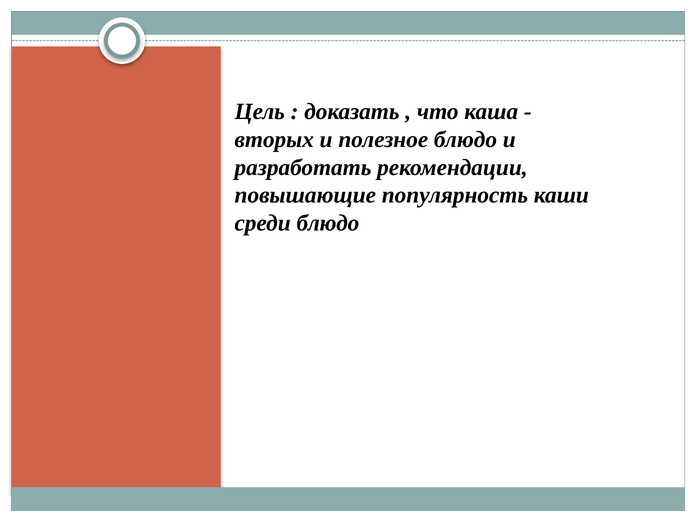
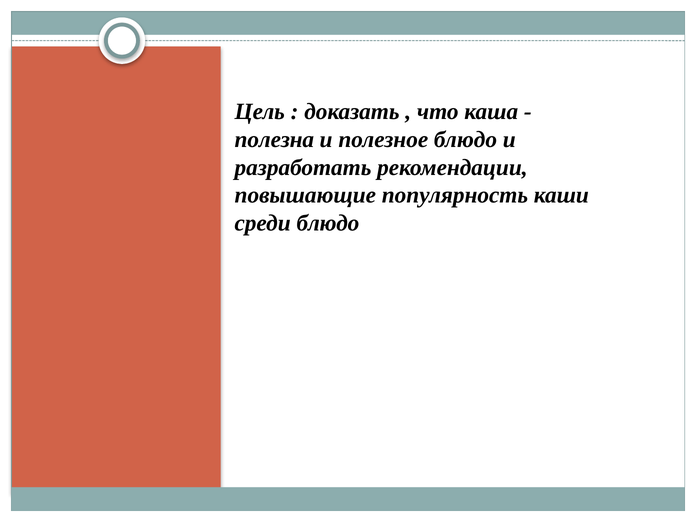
вторых: вторых -> полезна
